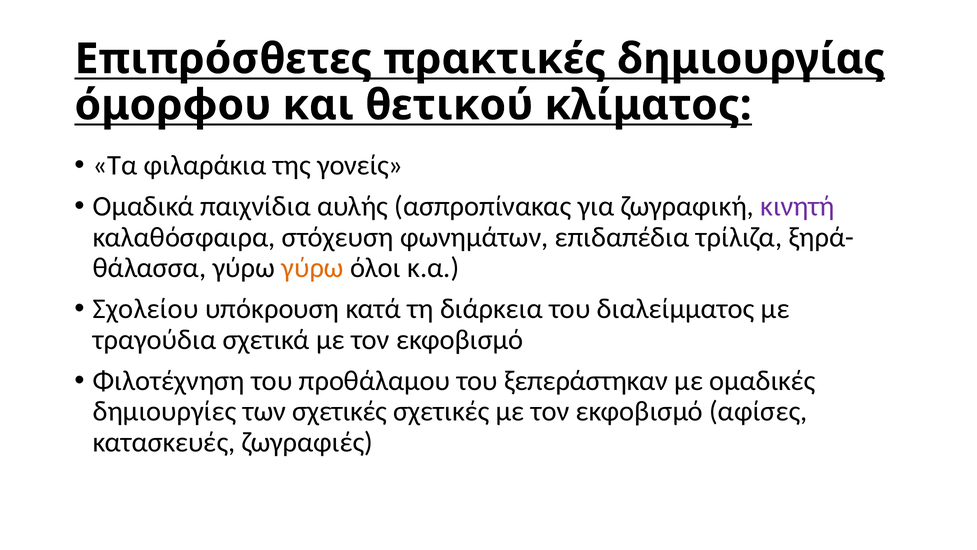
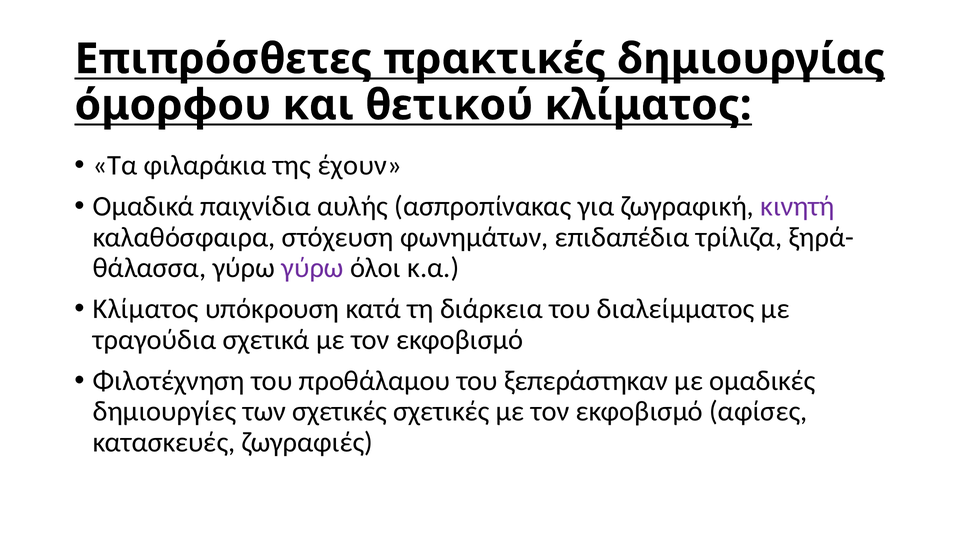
γονείς: γονείς -> έχουν
γύρω at (313, 268) colour: orange -> purple
Σχολείου at (146, 309): Σχολείου -> Κλίματος
